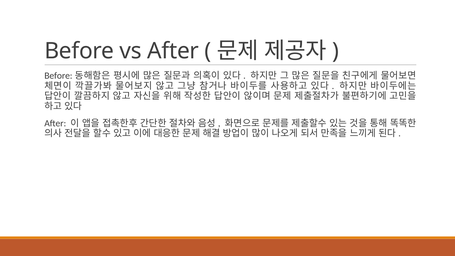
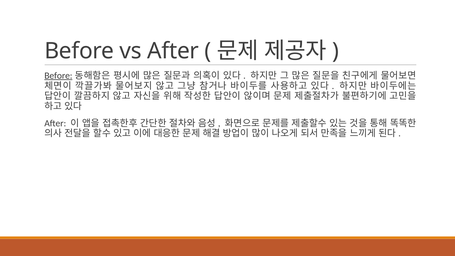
Before at (58, 76) underline: none -> present
